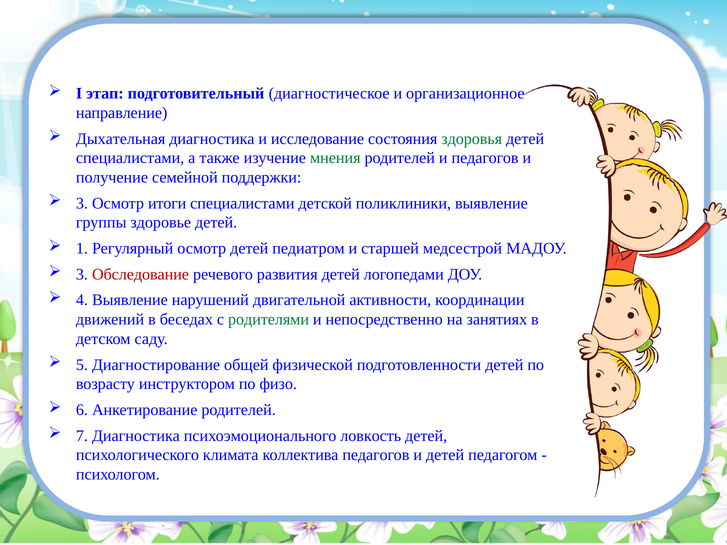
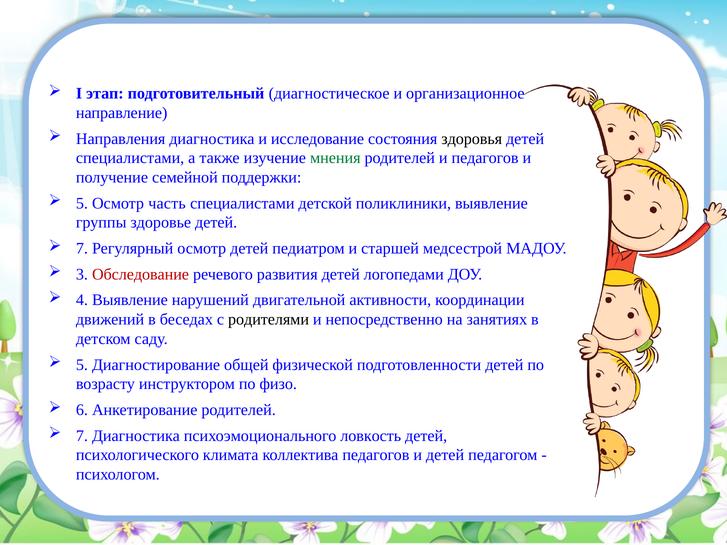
Дыхательная: Дыхательная -> Направления
здоровья colour: green -> black
3 at (82, 203): 3 -> 5
итоги: итоги -> часть
1 at (82, 249): 1 -> 7
родителями colour: green -> black
